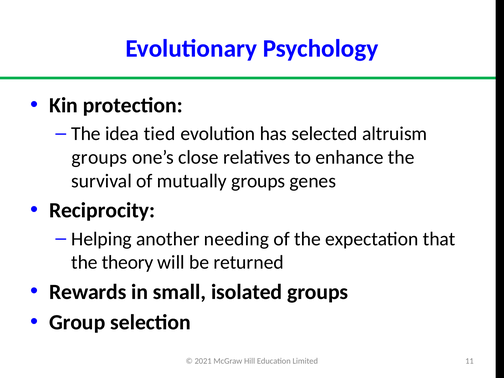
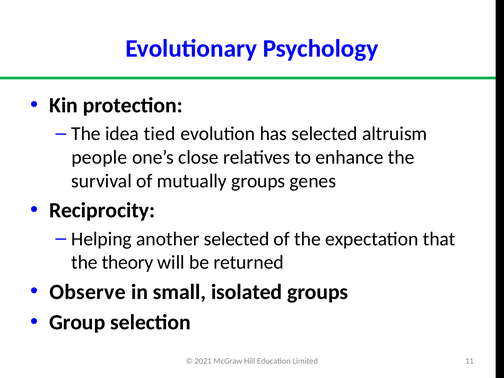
groups at (99, 157): groups -> people
another needing: needing -> selected
Rewards: Rewards -> Observe
